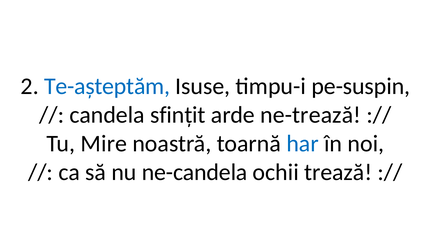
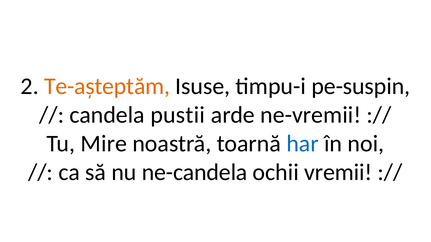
Te-așteptăm colour: blue -> orange
sfințit: sfințit -> pustii
ne-trează: ne-trează -> ne-vremii
trează: trează -> vremii
